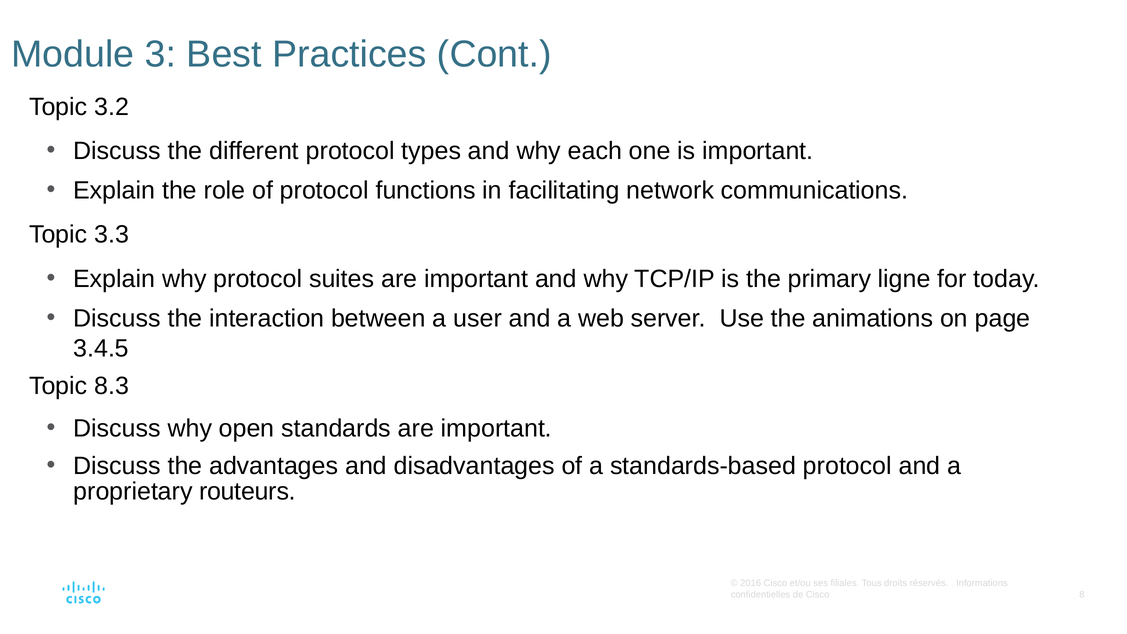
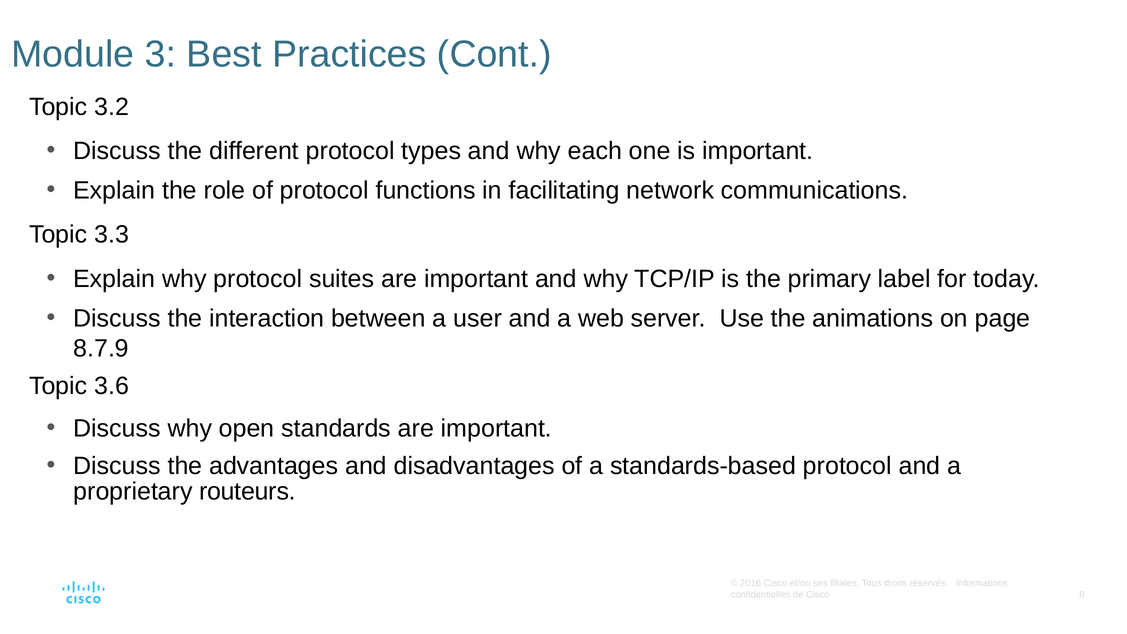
ligne: ligne -> label
3.4.5: 3.4.5 -> 8.7.9
8.3: 8.3 -> 3.6
